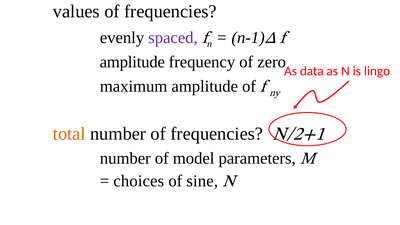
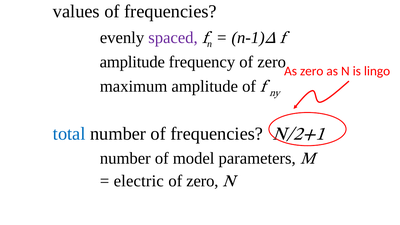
As data: data -> zero
total colour: orange -> blue
choices: choices -> electric
sine at (202, 181): sine -> zero
